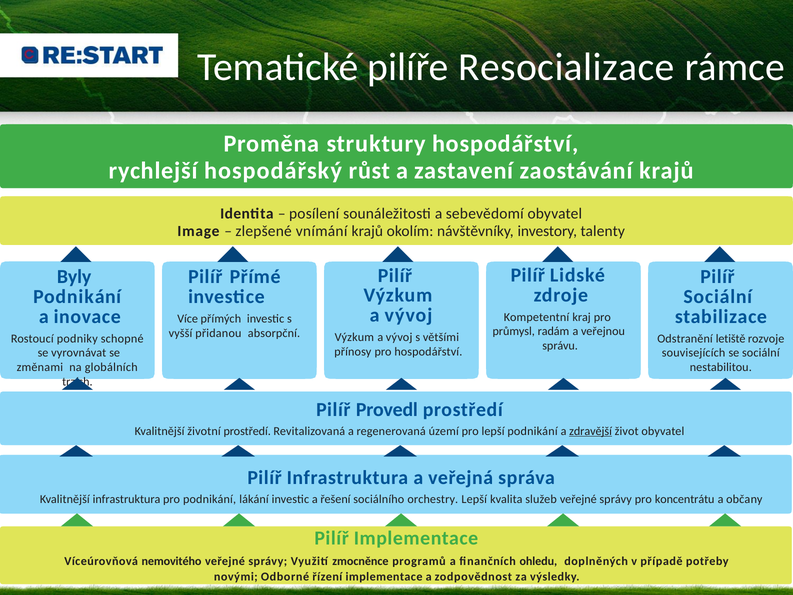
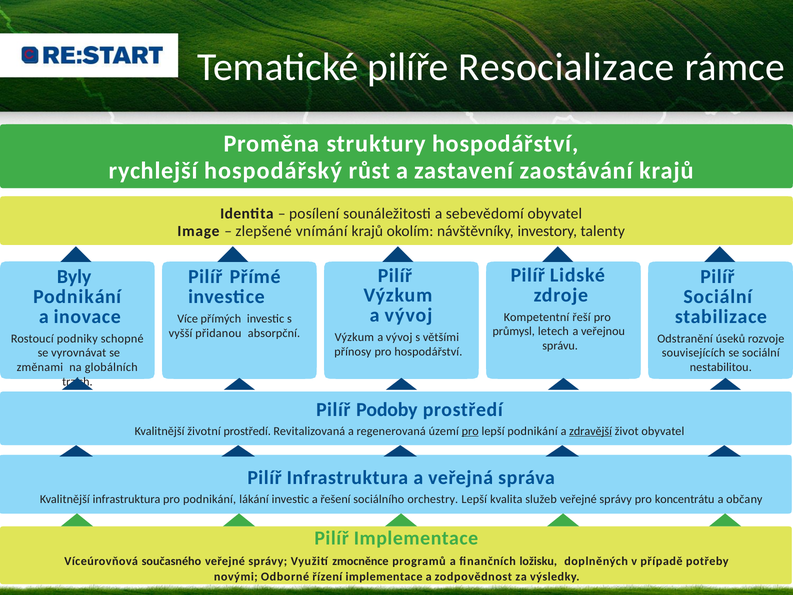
kraj: kraj -> řeší
radám: radám -> letech
letiště: letiště -> úseků
Provedl: Provedl -> Podoby
pro at (470, 431) underline: none -> present
nemovitého: nemovitého -> současného
ohledu: ohledu -> ložisku
